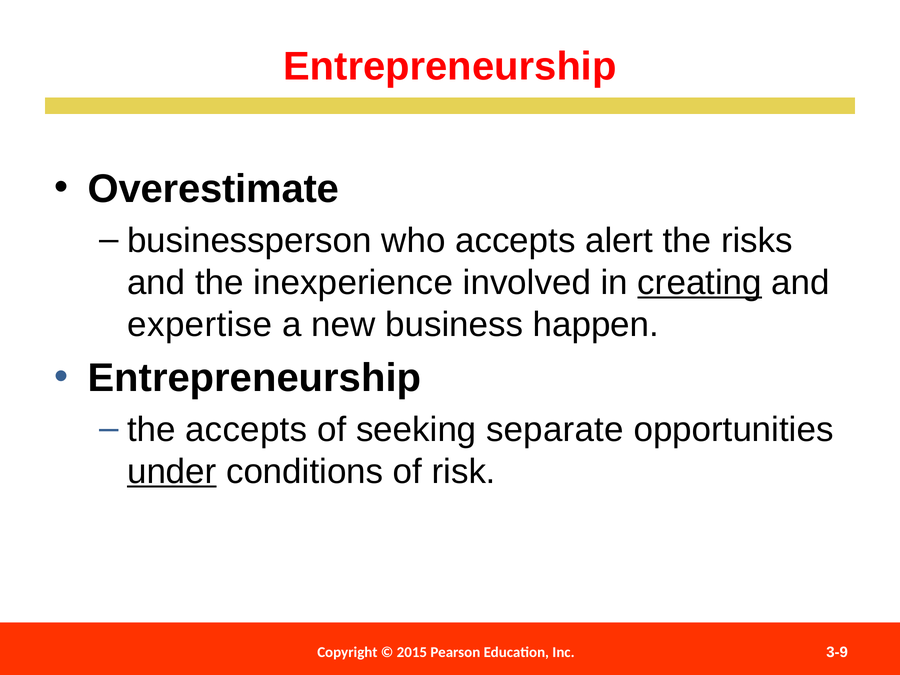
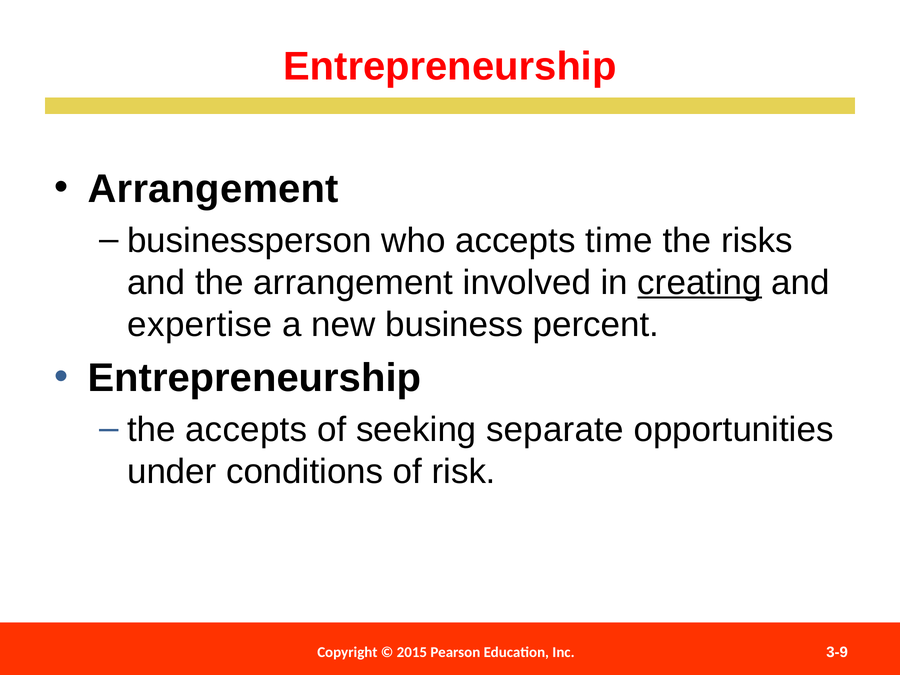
Overestimate at (213, 189): Overestimate -> Arrangement
alert: alert -> time
the inexperience: inexperience -> arrangement
happen: happen -> percent
under underline: present -> none
